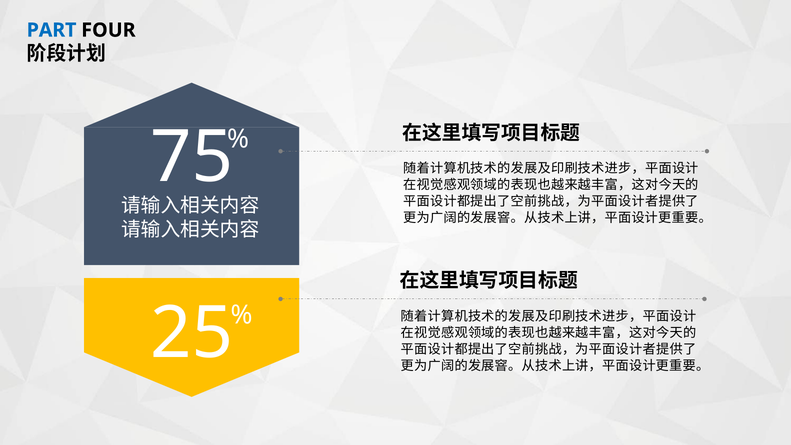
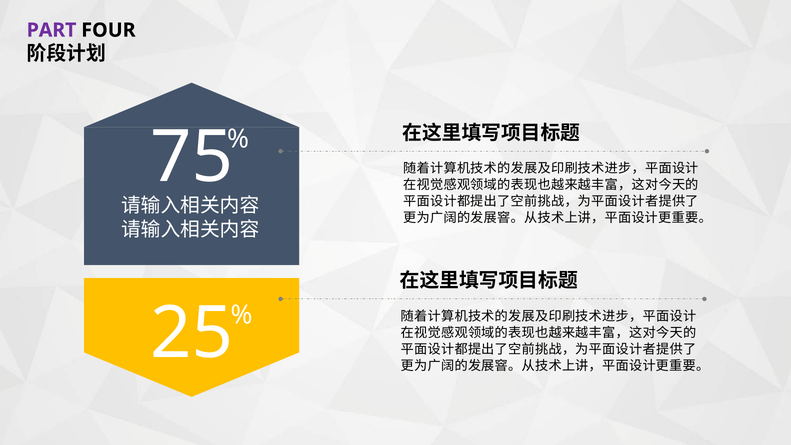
PART colour: blue -> purple
